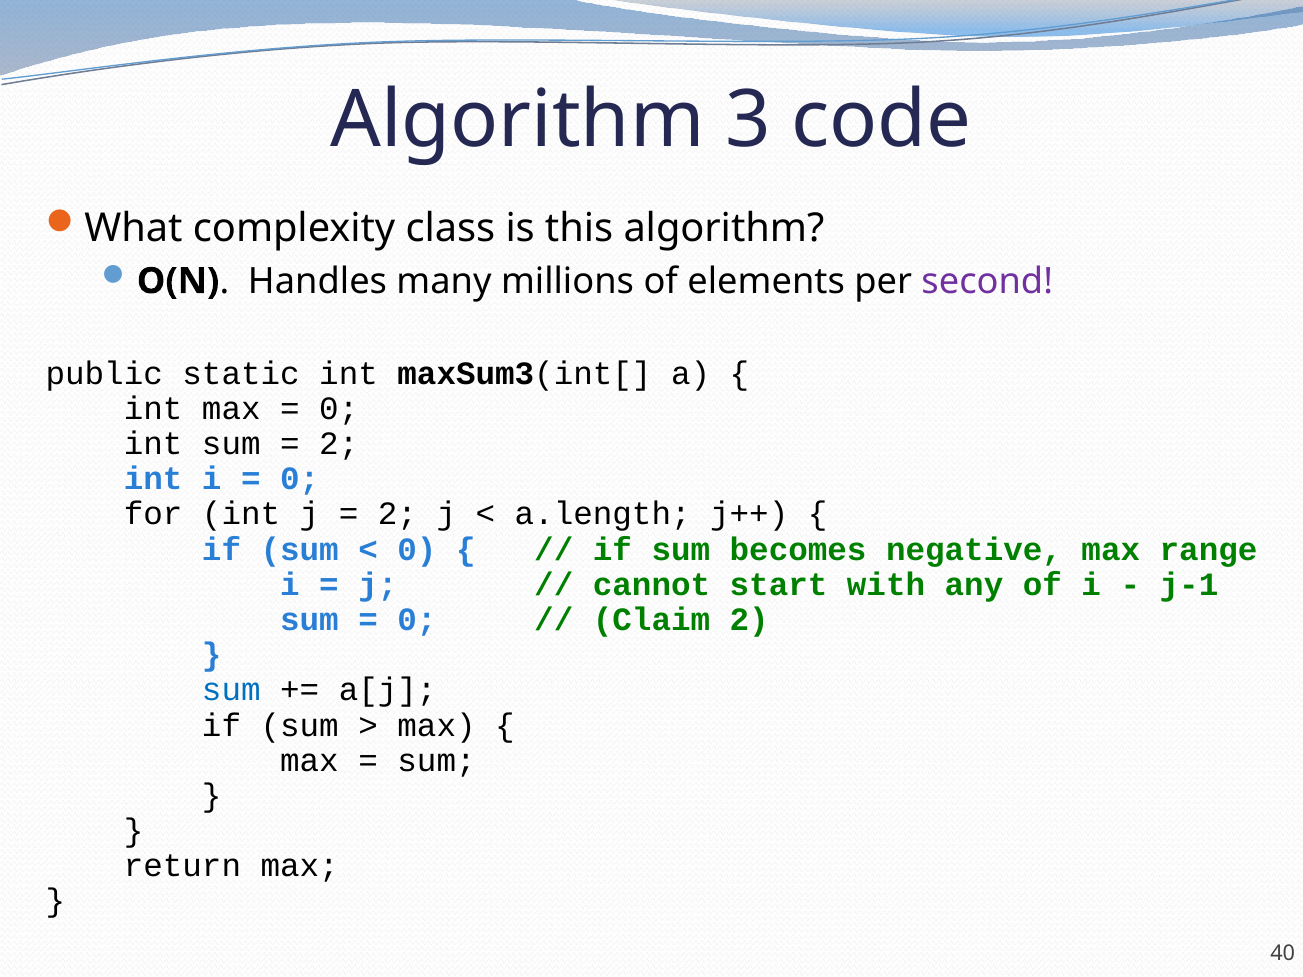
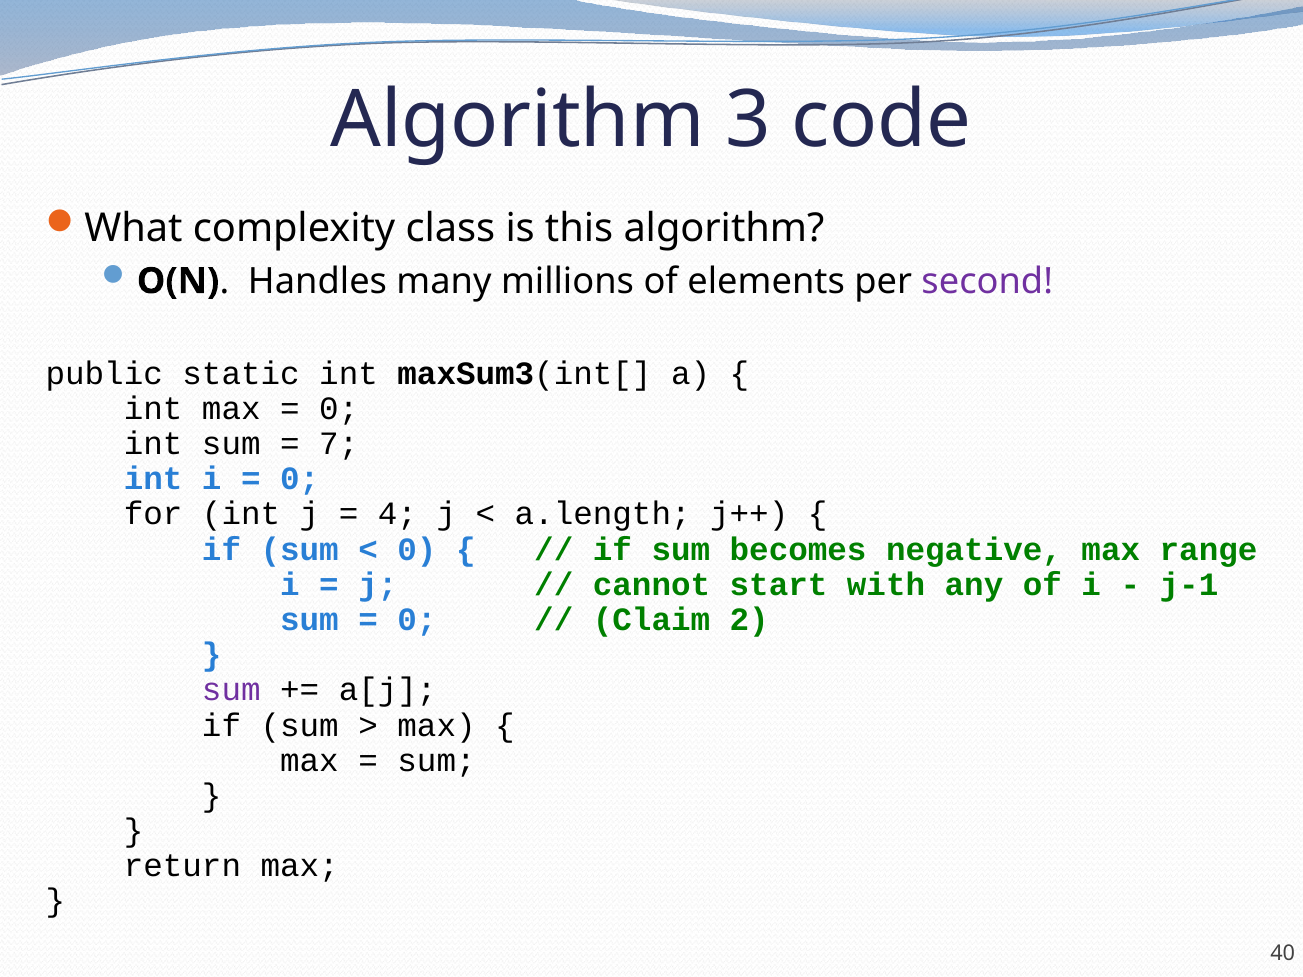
2 at (339, 444): 2 -> 7
2 at (397, 514): 2 -> 4
sum at (231, 690) colour: blue -> purple
